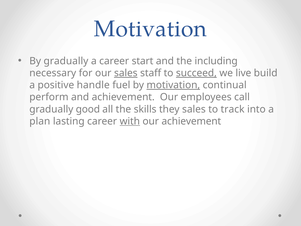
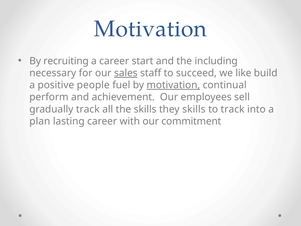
By gradually: gradually -> recruiting
succeed underline: present -> none
live: live -> like
handle: handle -> people
call: call -> sell
gradually good: good -> track
they sales: sales -> skills
with underline: present -> none
our achievement: achievement -> commitment
